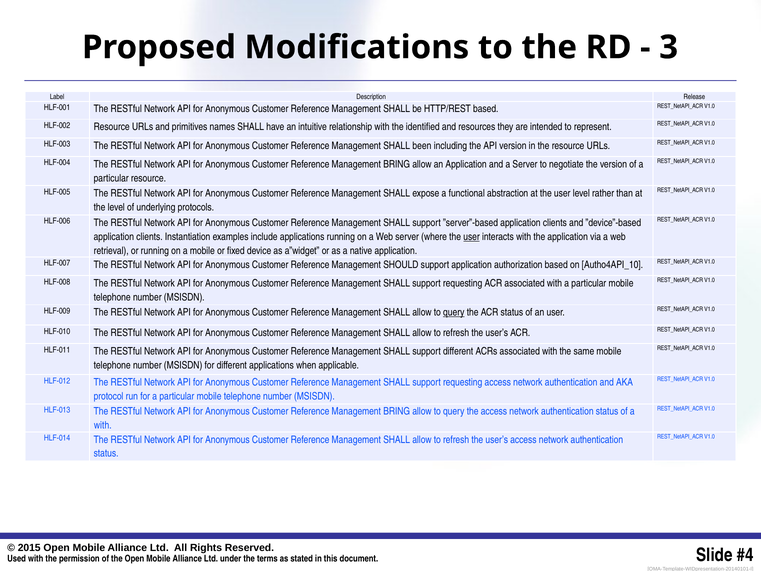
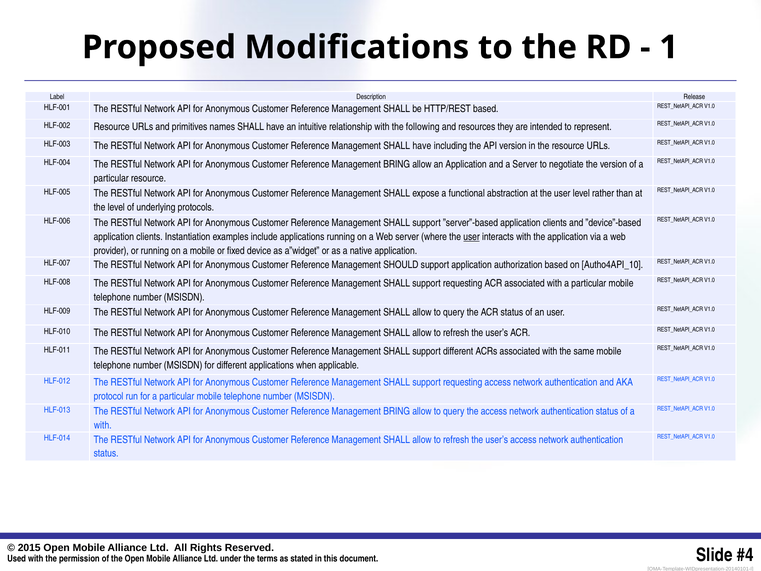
3: 3 -> 1
identified: identified -> following
Management SHALL been: been -> have
retrieval: retrieval -> provider
query at (454, 312) underline: present -> none
